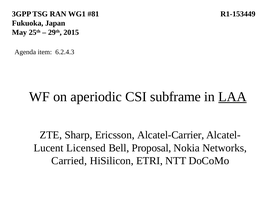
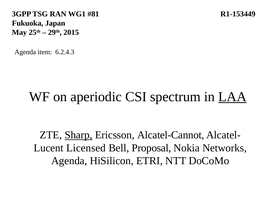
subframe: subframe -> spectrum
Sharp underline: none -> present
Alcatel-Carrier: Alcatel-Carrier -> Alcatel-Cannot
Carried at (69, 161): Carried -> Agenda
